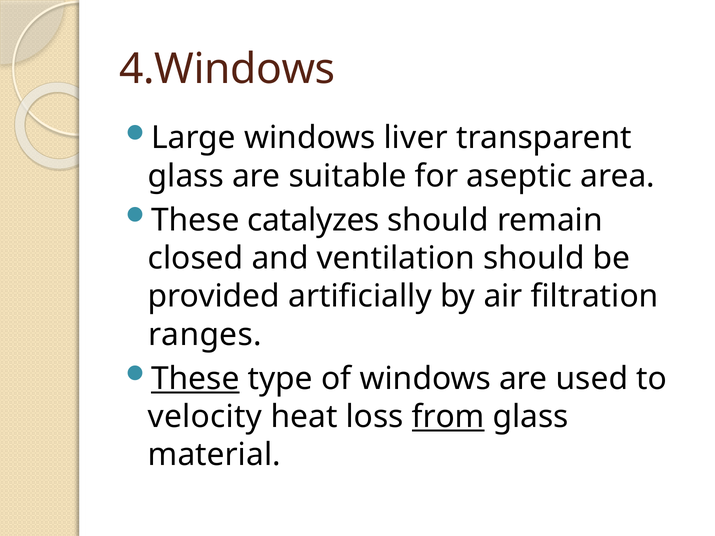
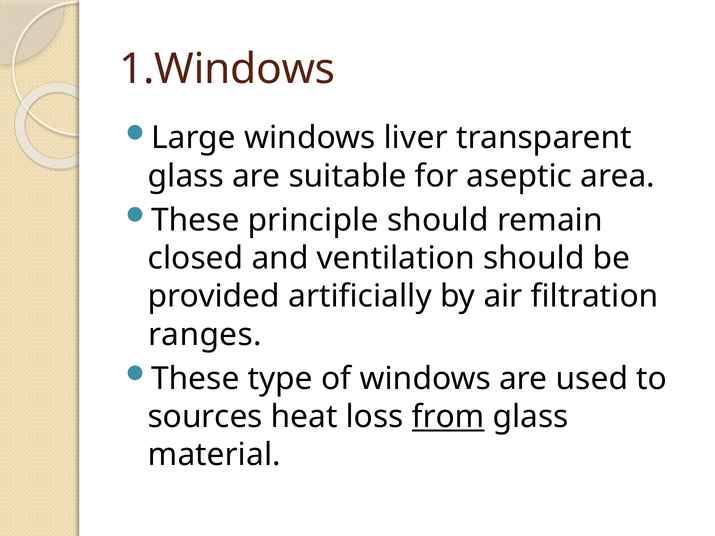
4.Windows: 4.Windows -> 1.Windows
catalyzes: catalyzes -> principle
These at (195, 379) underline: present -> none
velocity: velocity -> sources
